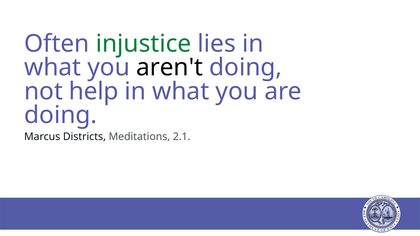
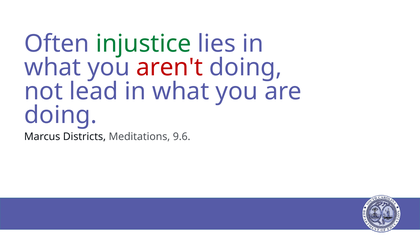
aren't colour: black -> red
help: help -> lead
2.1: 2.1 -> 9.6
